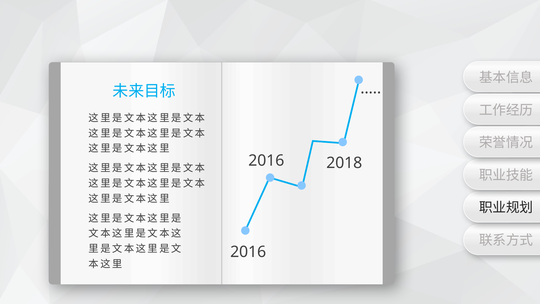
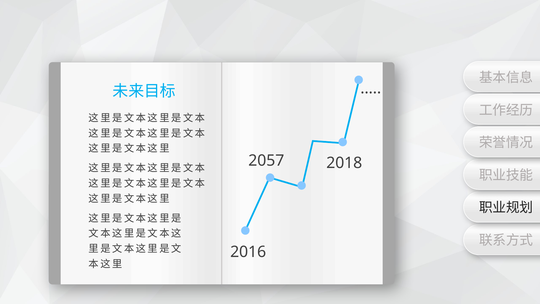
2016 at (266, 160): 2016 -> 2057
